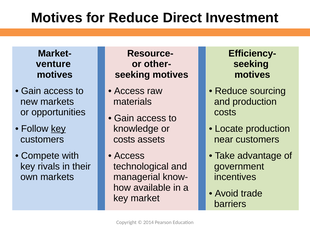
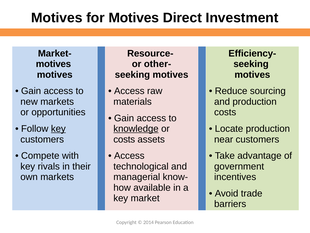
for Reduce: Reduce -> Motives
venture at (53, 64): venture -> motives
knowledge underline: none -> present
